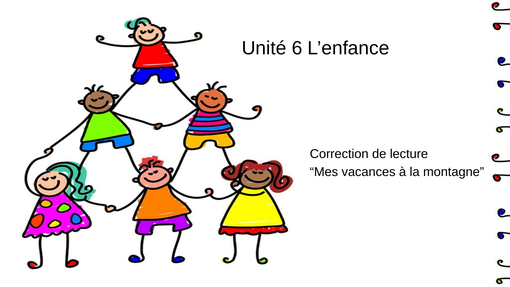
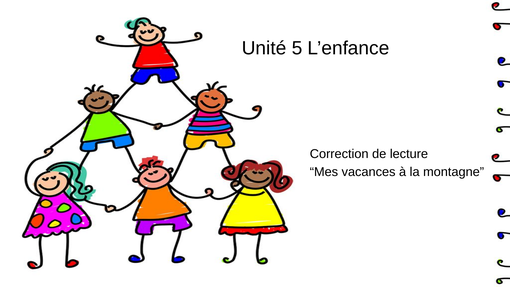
6: 6 -> 5
